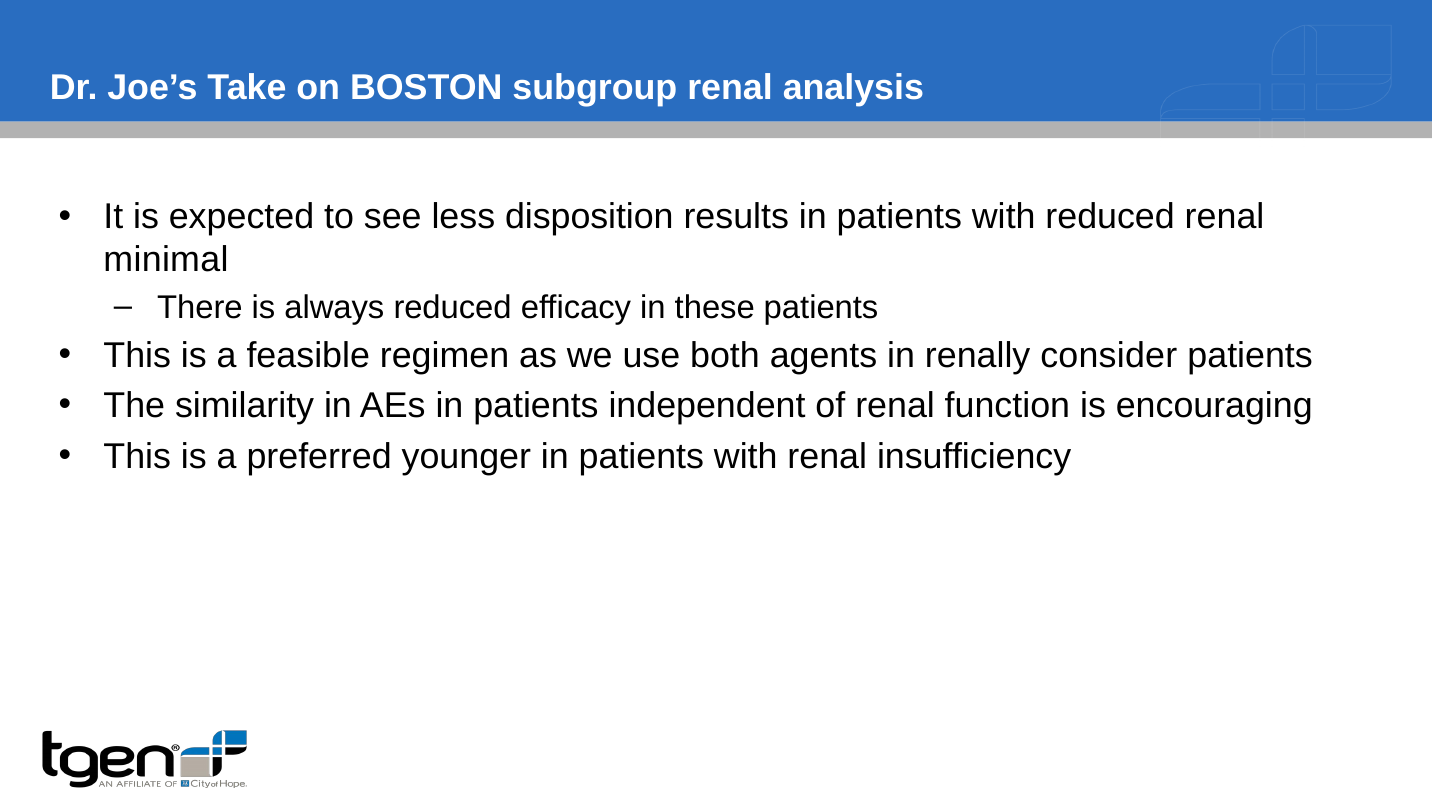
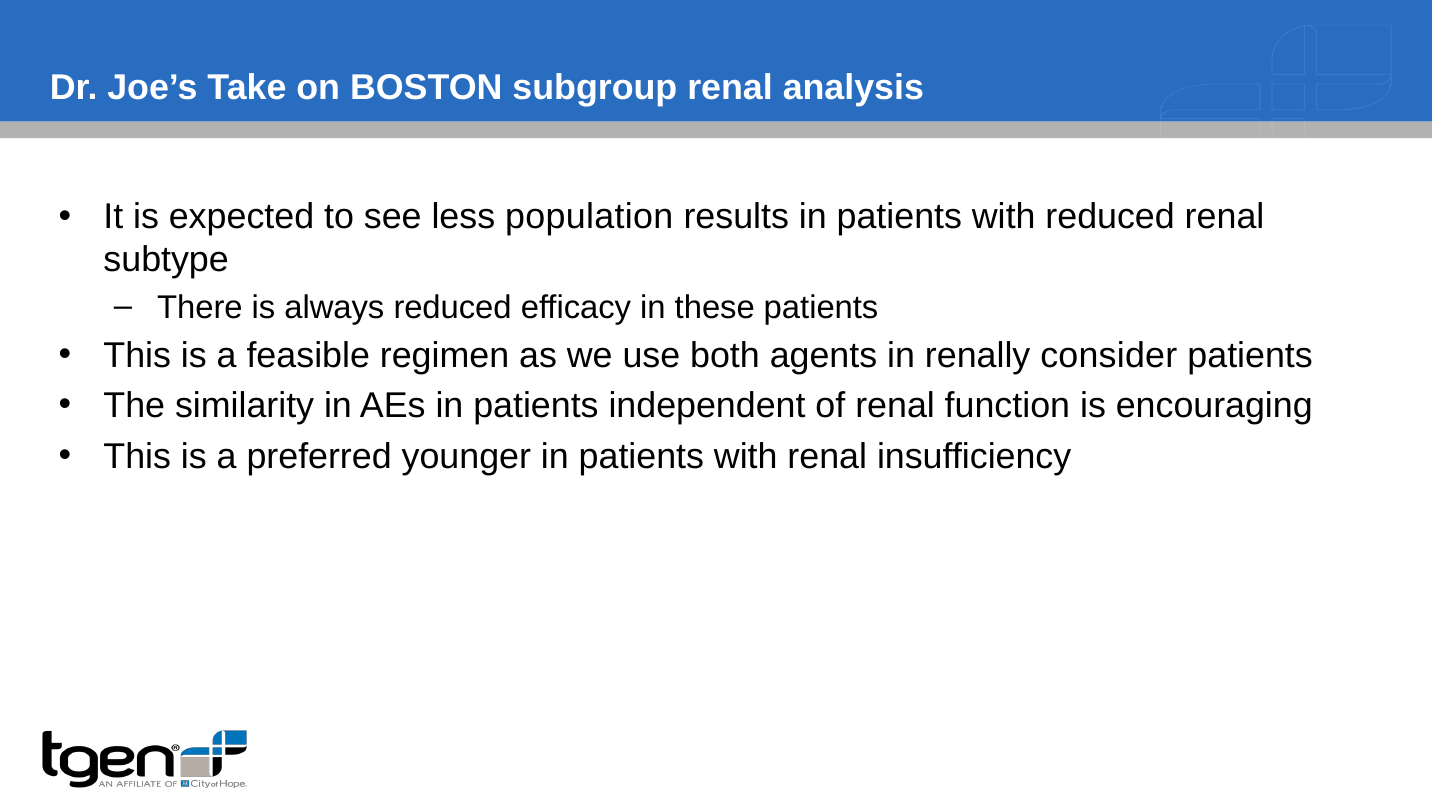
disposition: disposition -> population
minimal: minimal -> subtype
